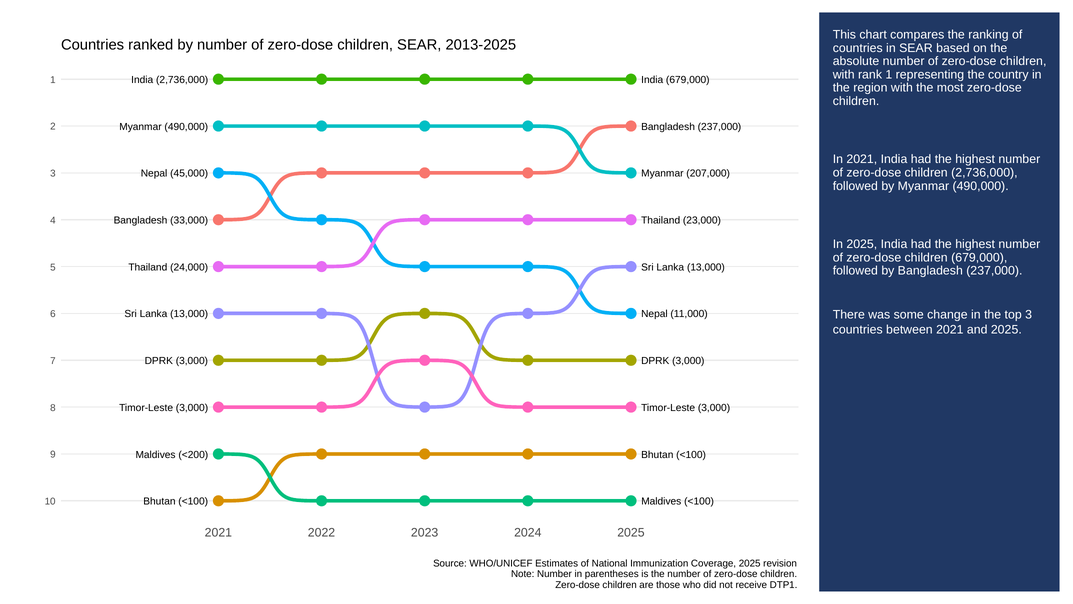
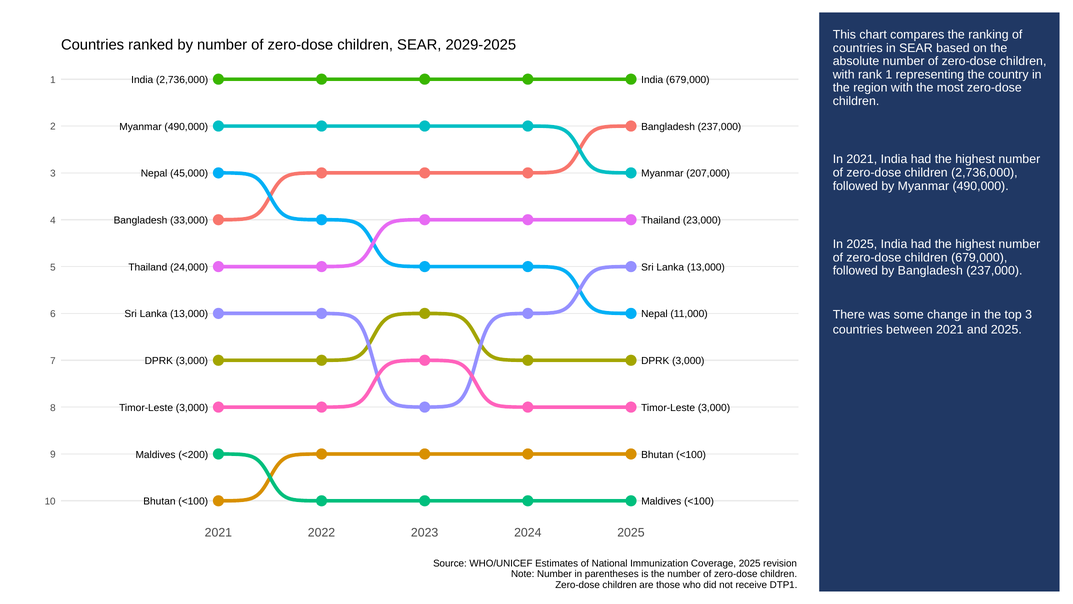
2013-2025: 2013-2025 -> 2029-2025
